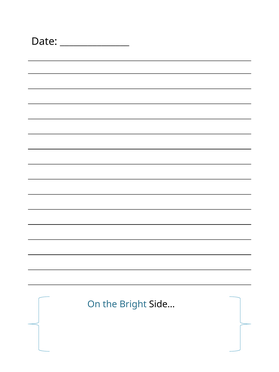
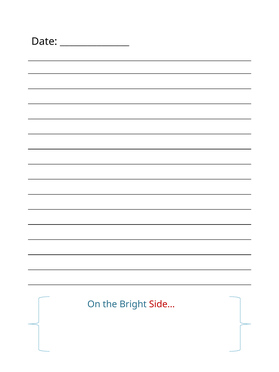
Side… colour: black -> red
